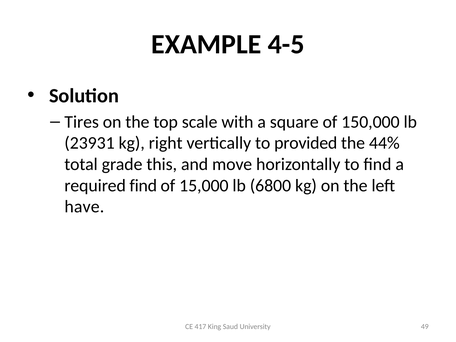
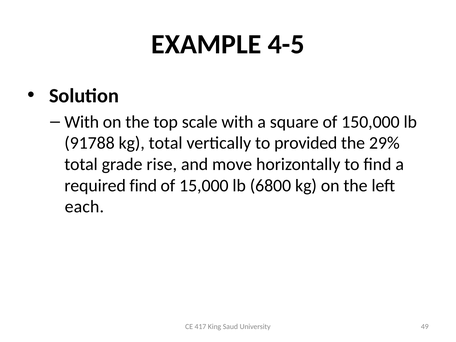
Tires at (82, 122): Tires -> With
23931: 23931 -> 91788
kg right: right -> total
44%: 44% -> 29%
this: this -> rise
have: have -> each
